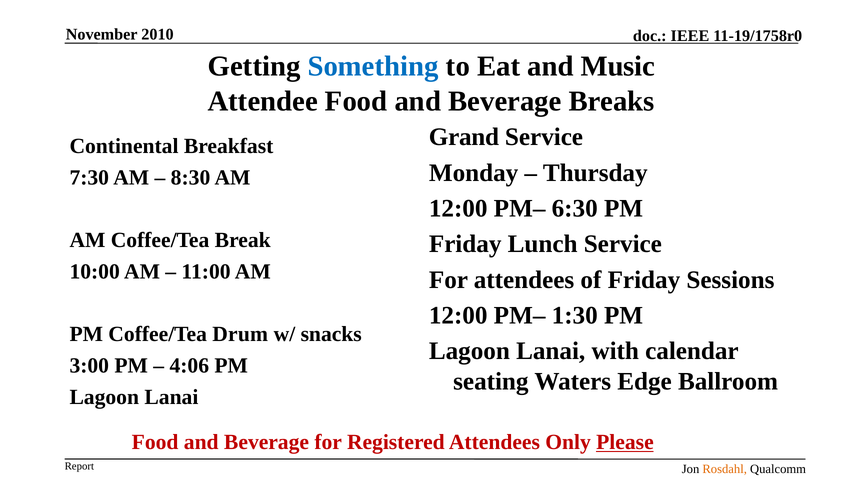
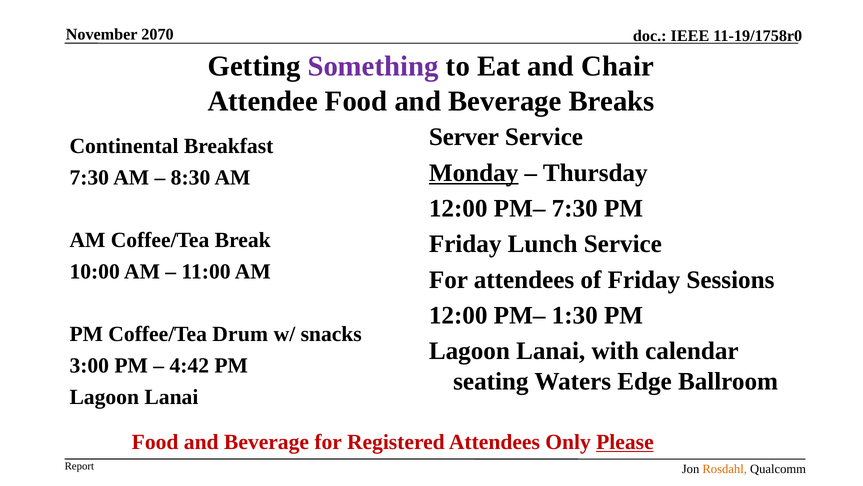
2010: 2010 -> 2070
Something colour: blue -> purple
Music: Music -> Chair
Grand: Grand -> Server
Monday underline: none -> present
PM– 6:30: 6:30 -> 7:30
4:06: 4:06 -> 4:42
